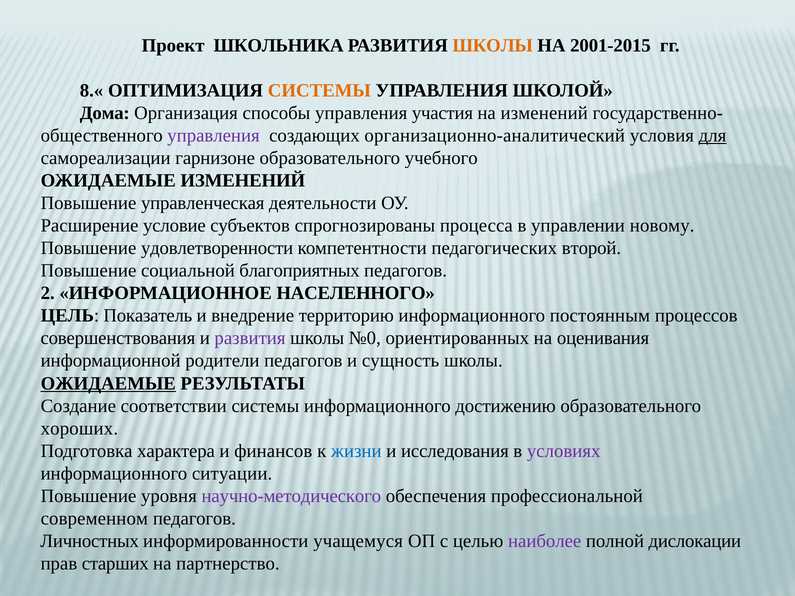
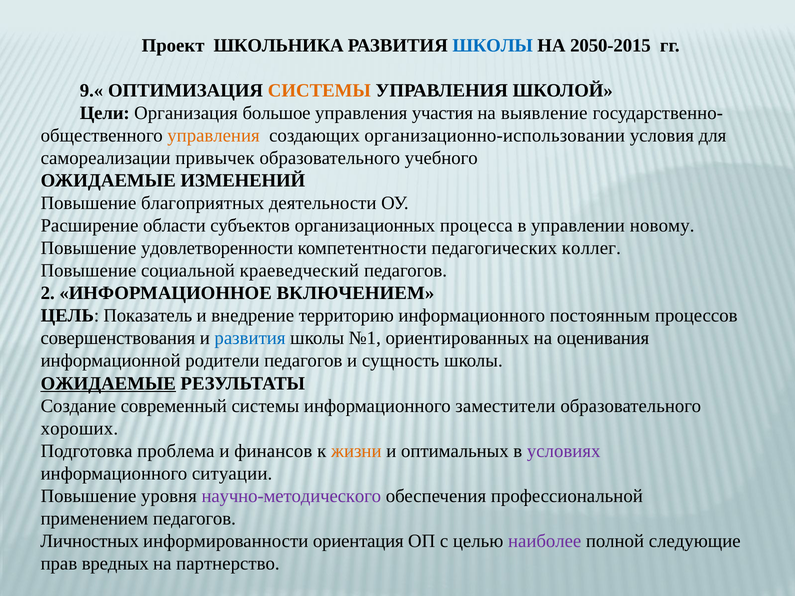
ШКОЛЫ at (493, 45) colour: orange -> blue
2001-2015: 2001-2015 -> 2050-2015
8.«: 8.« -> 9.«
Дома: Дома -> Цели
способы: способы -> большое
на изменений: изменений -> выявление
управления at (214, 136) colour: purple -> orange
организационно-аналитический: организационно-аналитический -> организационно-использовании
для underline: present -> none
гарнизоне: гарнизоне -> привычек
управленческая: управленческая -> благоприятных
условие: условие -> области
спрогнозированы: спрогнозированы -> организационных
второй: второй -> коллег
благоприятных: благоприятных -> краеведческий
НАСЕЛЕННОГО: НАСЕЛЕННОГО -> ВКЛЮЧЕНИЕМ
развития at (250, 338) colour: purple -> blue
№0: №0 -> №1
соответствии: соответствии -> современный
достижению: достижению -> заместители
характера: характера -> проблема
жизни colour: blue -> orange
исследования: исследования -> оптимальных
современном: современном -> применением
учащемуся: учащемуся -> ориентация
дислокации: дислокации -> следующие
старших: старших -> вредных
